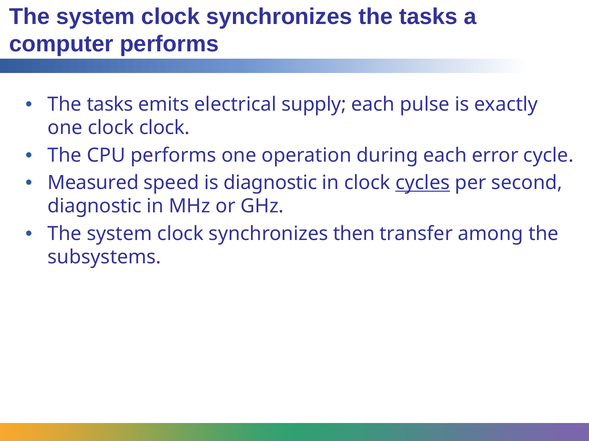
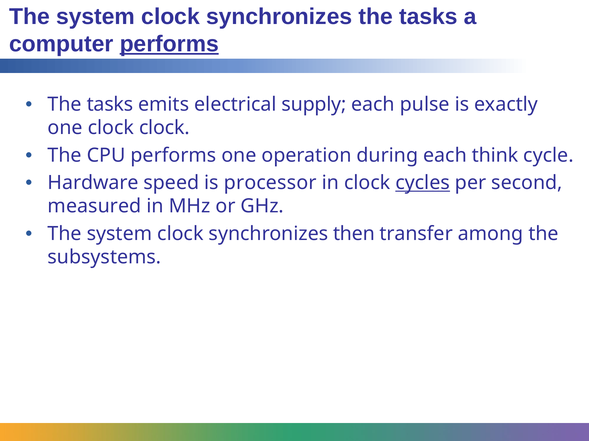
performs at (169, 44) underline: none -> present
error: error -> think
Measured: Measured -> Hardware
is diagnostic: diagnostic -> processor
diagnostic at (95, 207): diagnostic -> measured
